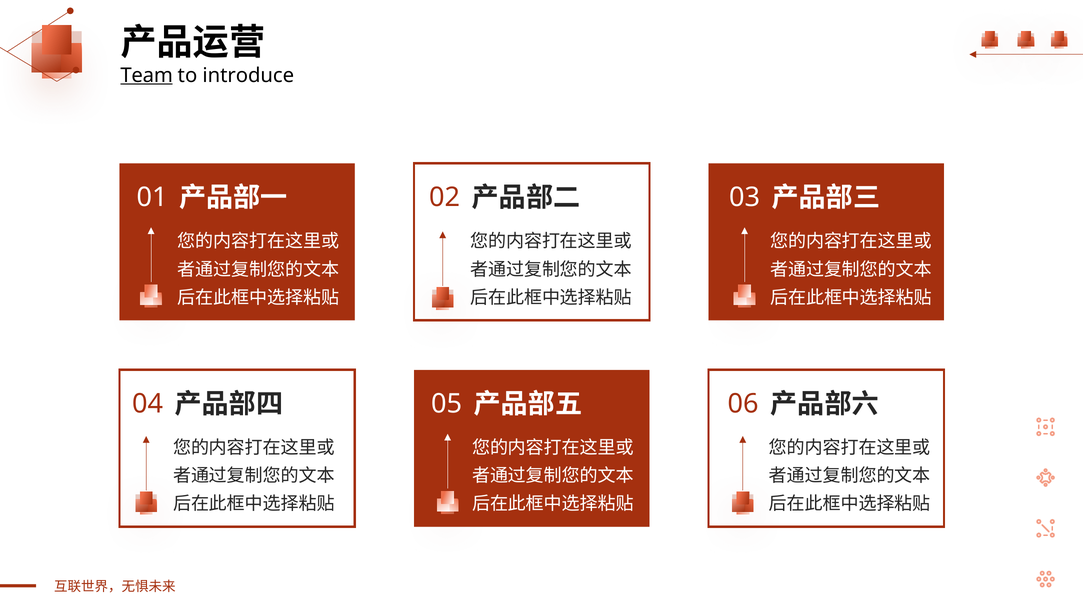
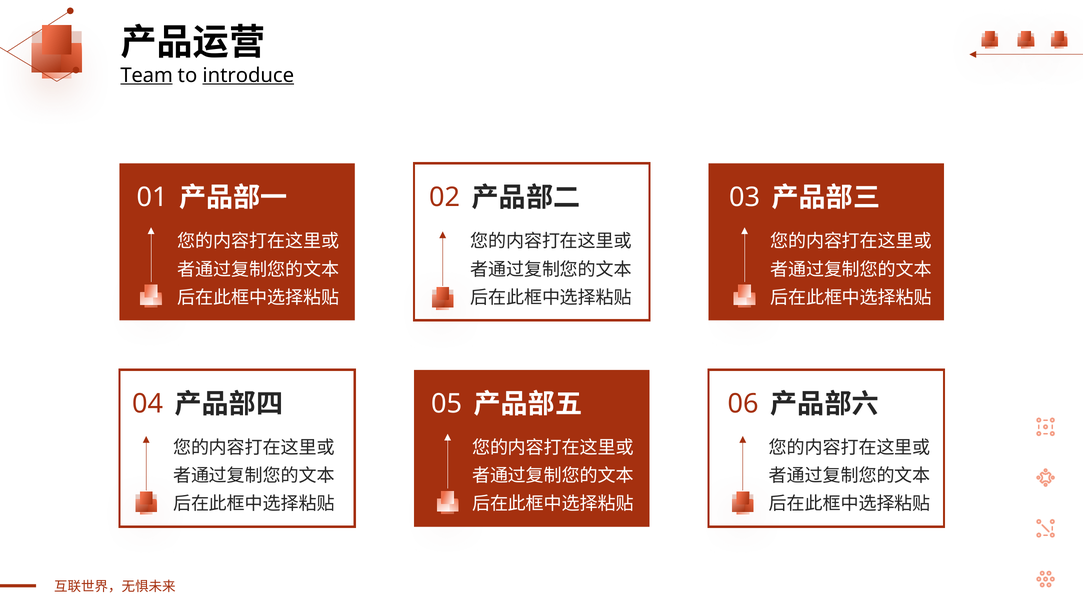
introduce underline: none -> present
